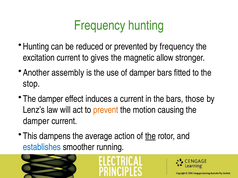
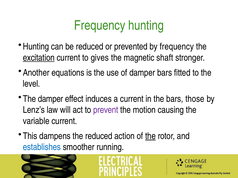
excitation underline: none -> present
allow: allow -> shaft
assembly: assembly -> equations
stop: stop -> level
prevent colour: orange -> purple
damper at (36, 121): damper -> variable
the average: average -> reduced
